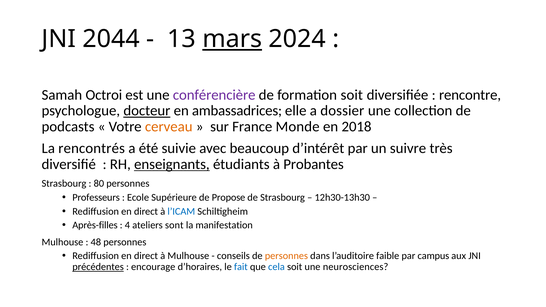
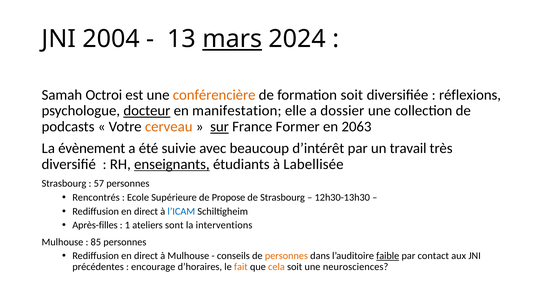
2044: 2044 -> 2004
conférencière colour: purple -> orange
rencontre: rencontre -> réflexions
ambassadrices: ambassadrices -> manifestation
sur underline: none -> present
Monde: Monde -> Former
2018: 2018 -> 2063
rencontrés: rencontrés -> évènement
suivre: suivre -> travail
Probantes: Probantes -> Labellisée
80: 80 -> 57
Professeurs: Professeurs -> Rencontrés
4: 4 -> 1
manifestation: manifestation -> interventions
48: 48 -> 85
faible underline: none -> present
campus: campus -> contact
précédentes underline: present -> none
fait colour: blue -> orange
cela colour: blue -> orange
